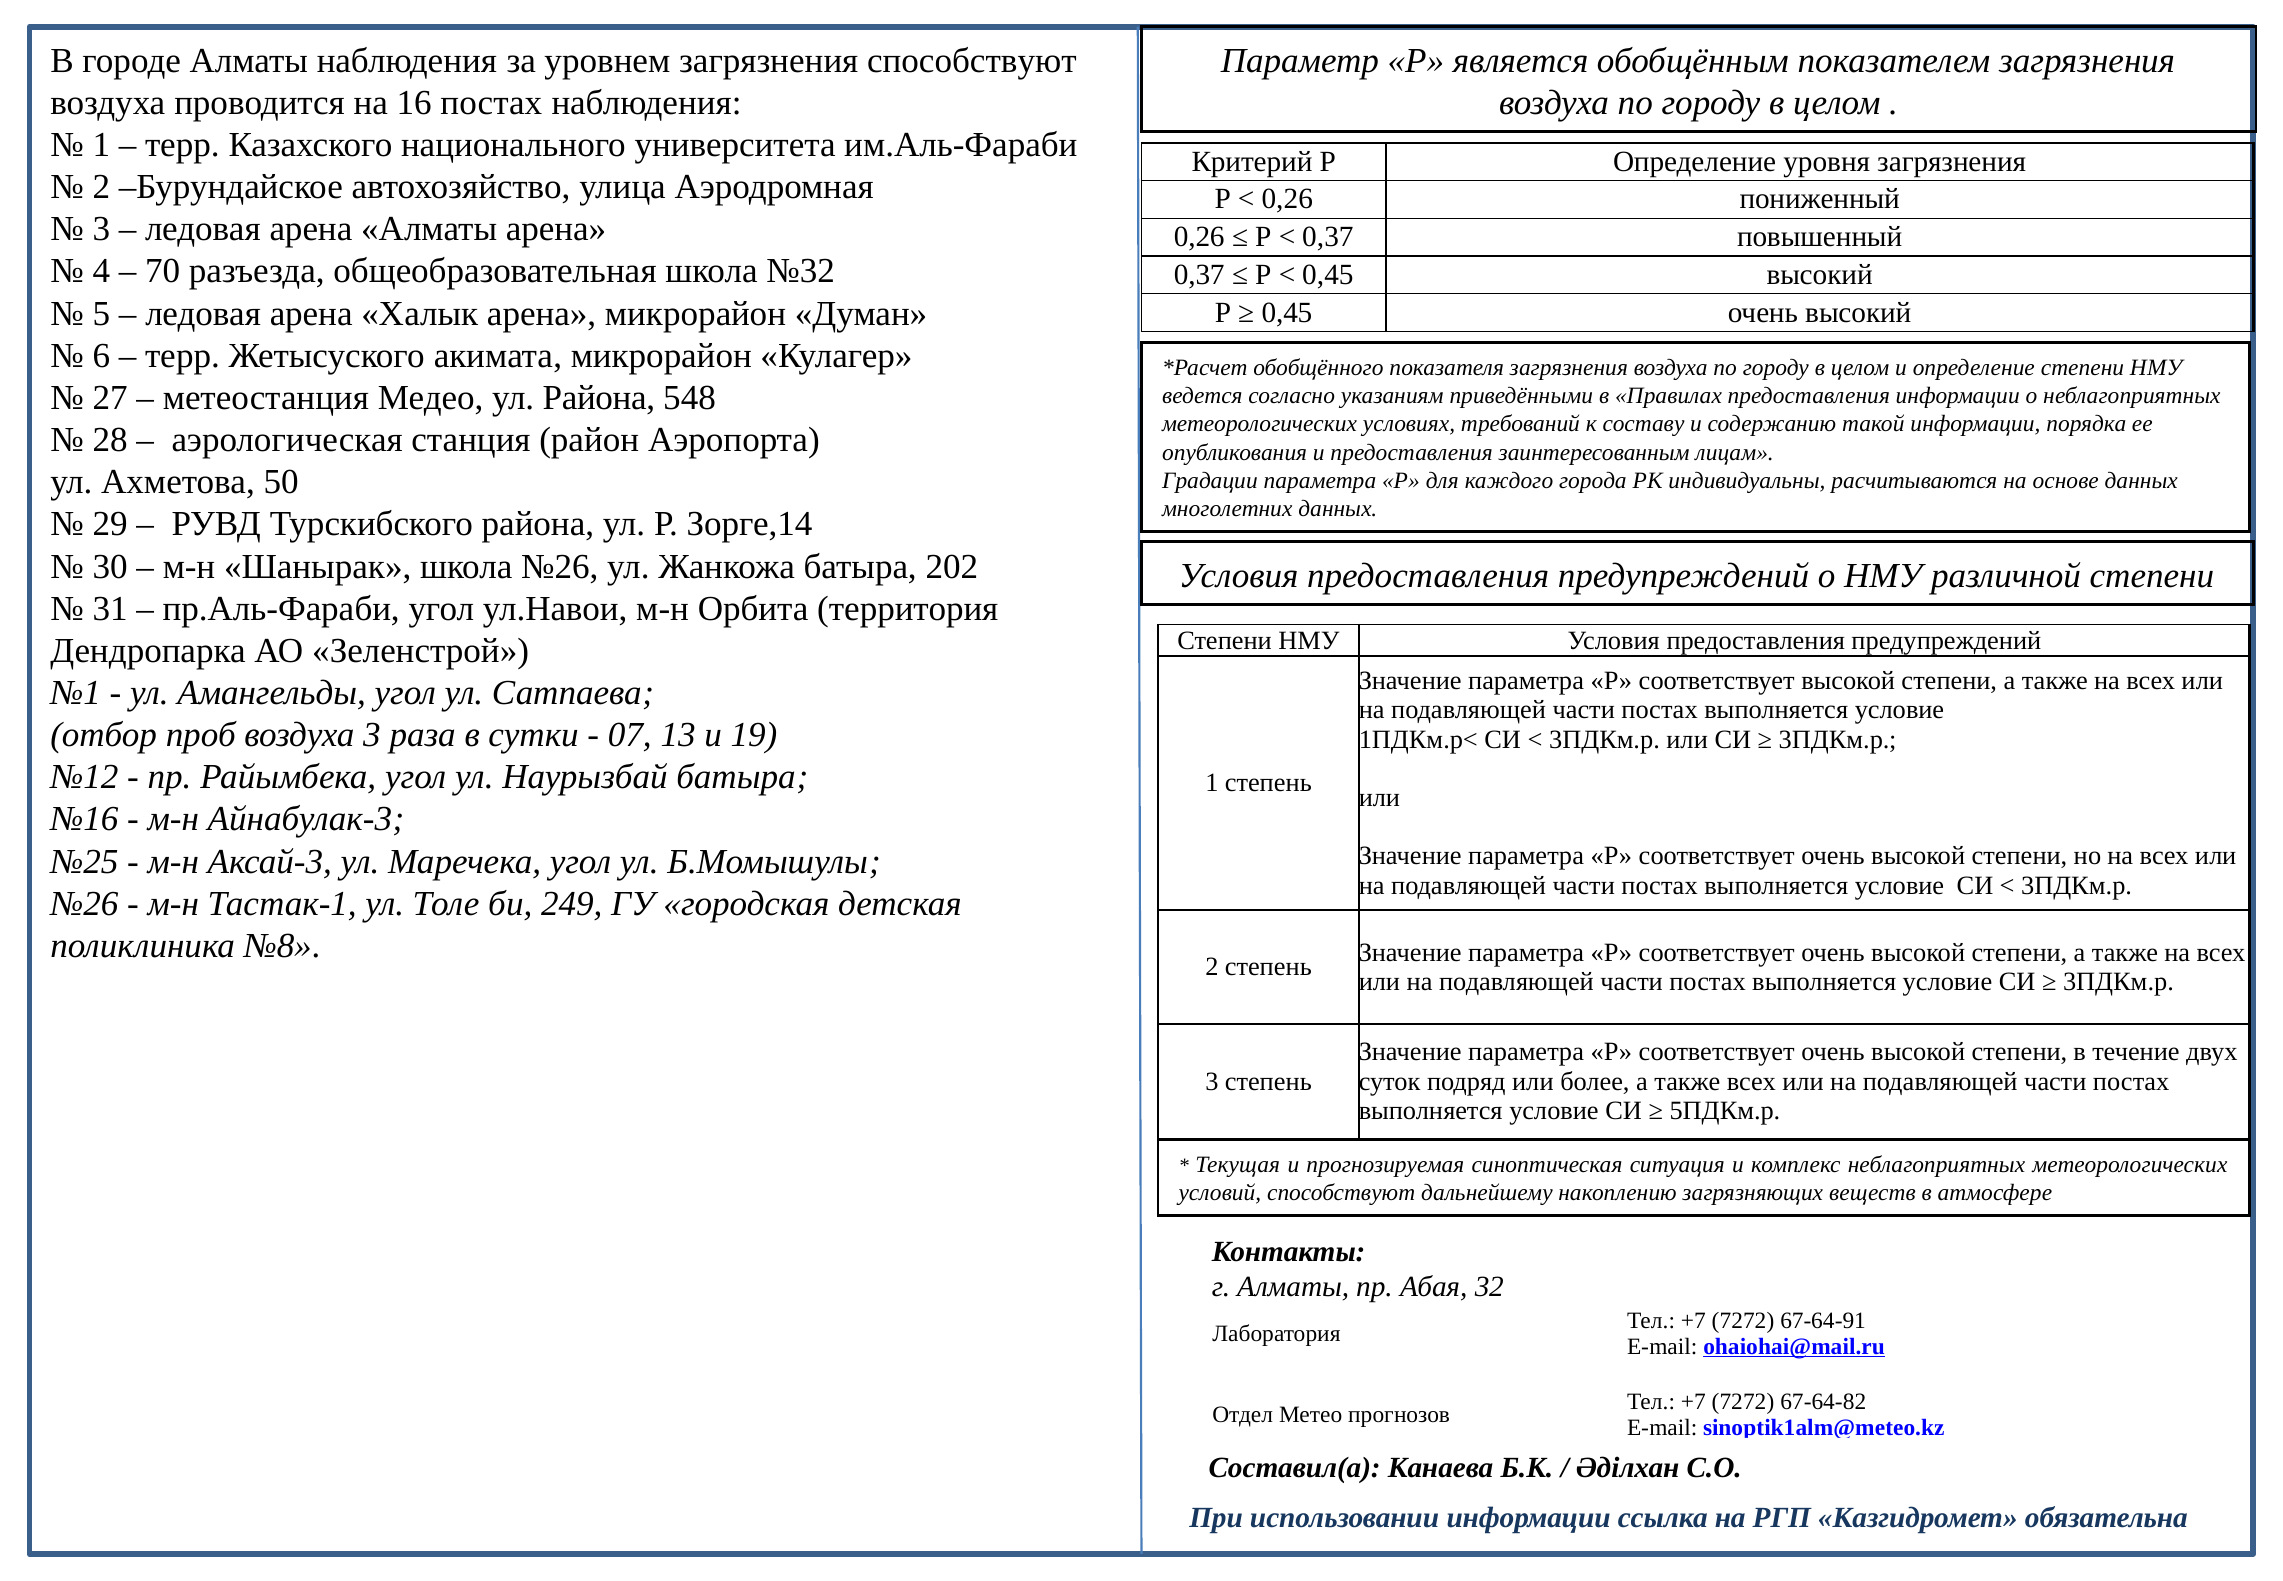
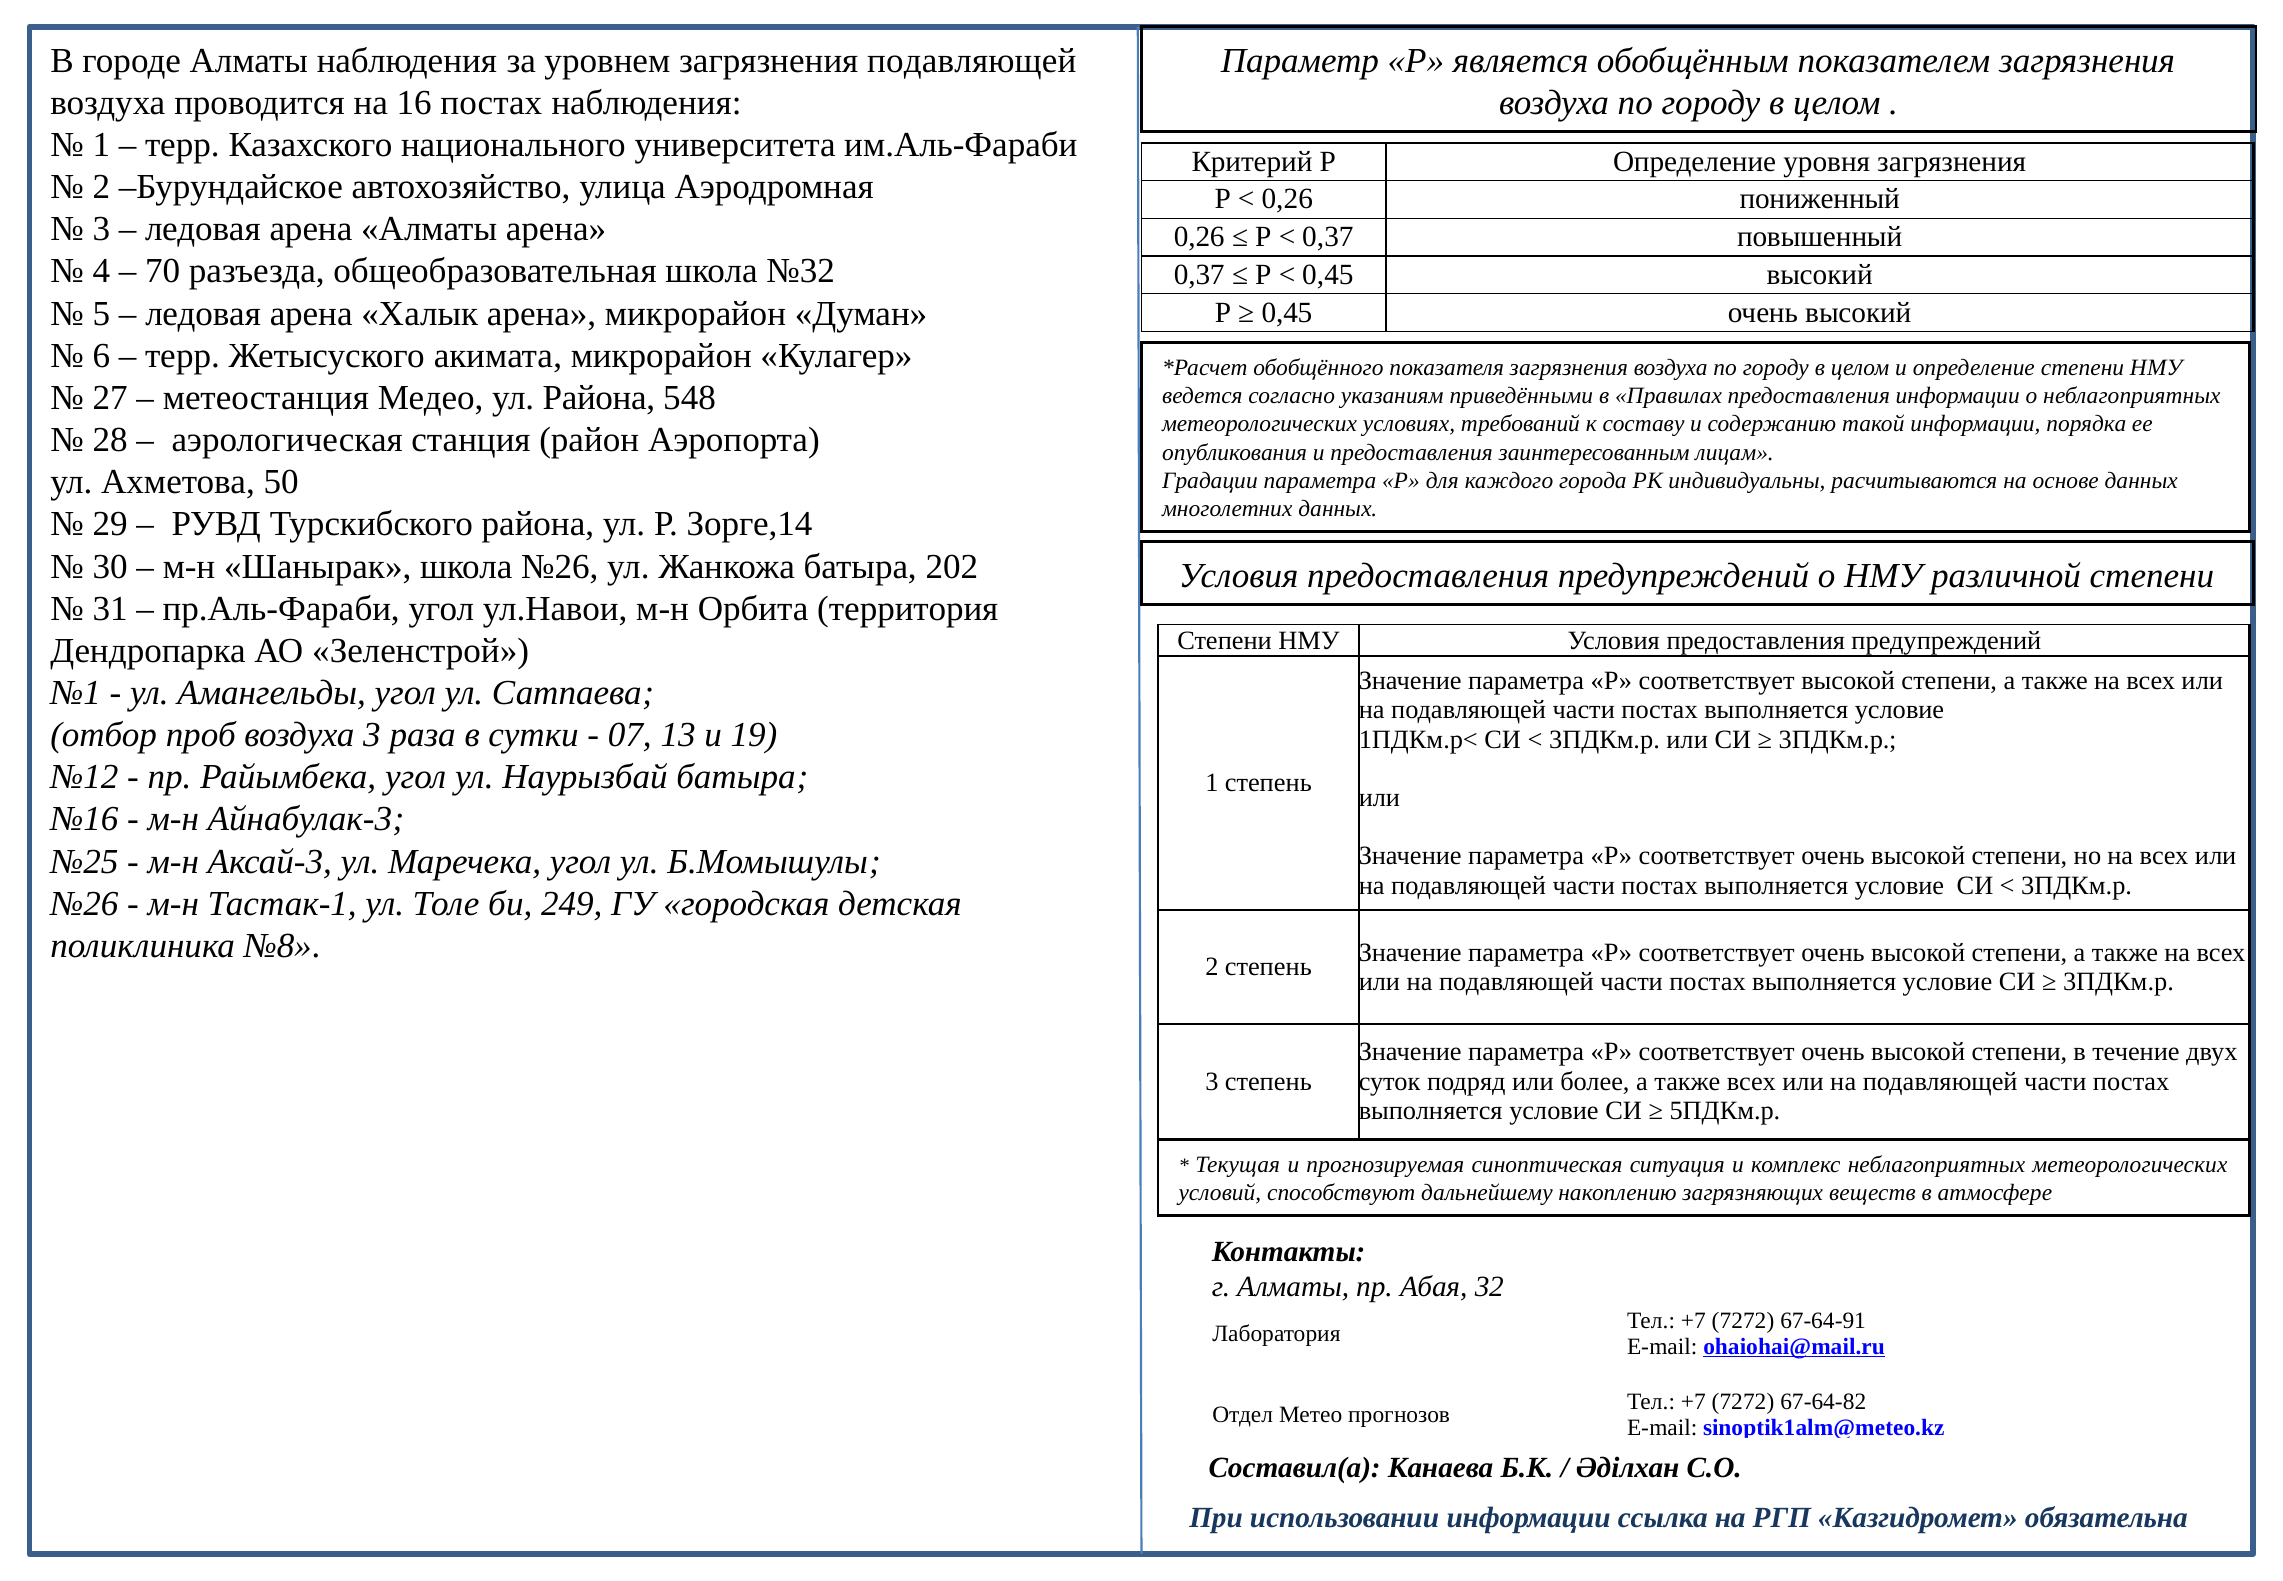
загрязнения способствуют: способствуют -> подавляющей
